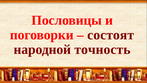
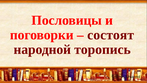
точность: точность -> торопись
